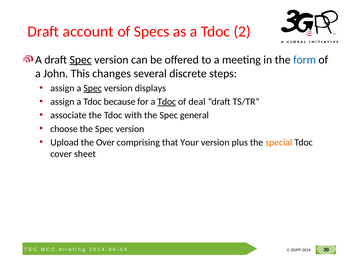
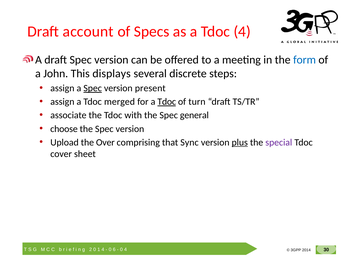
Tdoc 2: 2 -> 4
Spec at (81, 60) underline: present -> none
changes: changes -> displays
displays: displays -> present
because: because -> merged
deal: deal -> turn
Your: Your -> Sync
plus underline: none -> present
special colour: orange -> purple
